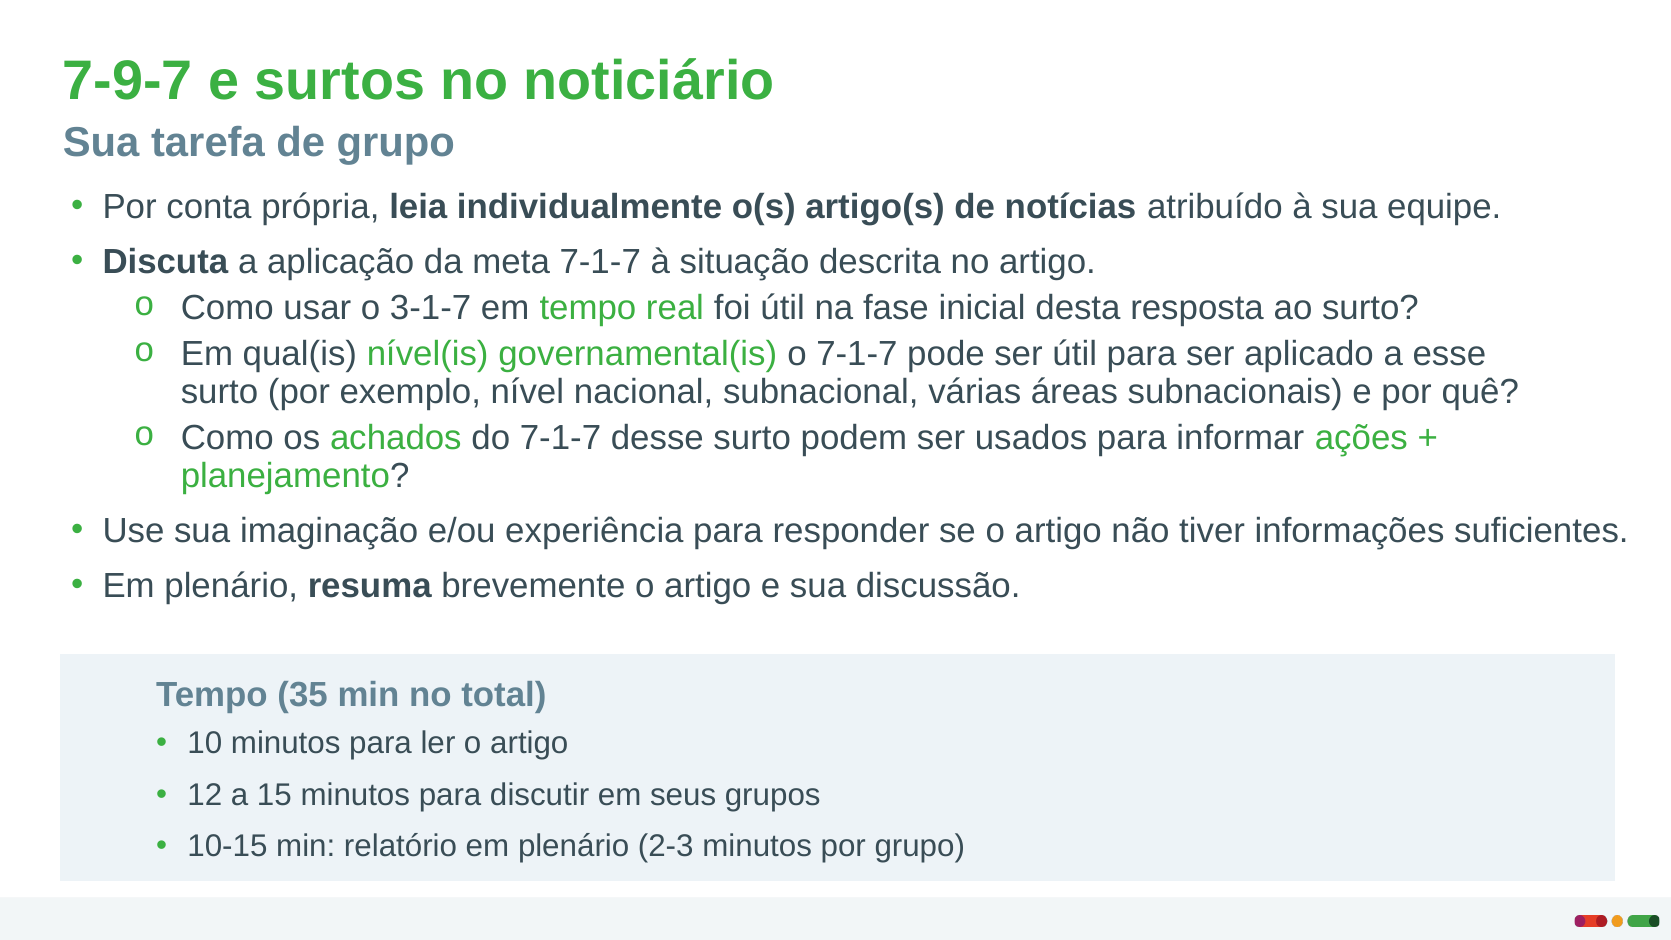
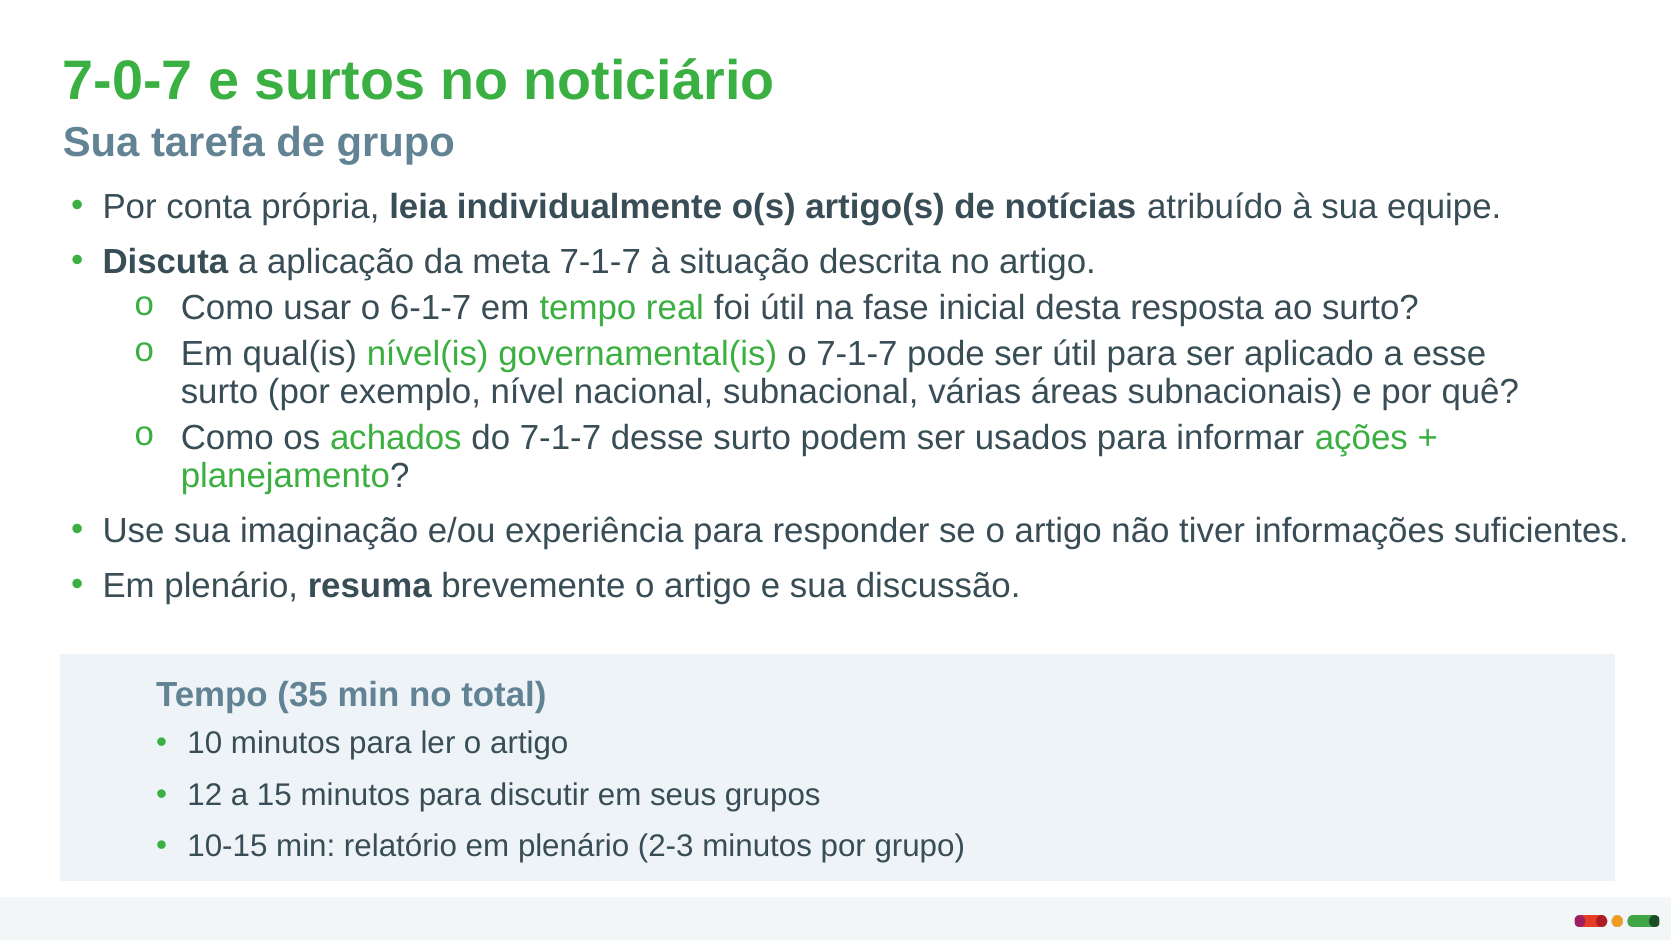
7-9-7: 7-9-7 -> 7-0-7
3-1-7: 3-1-7 -> 6-1-7
